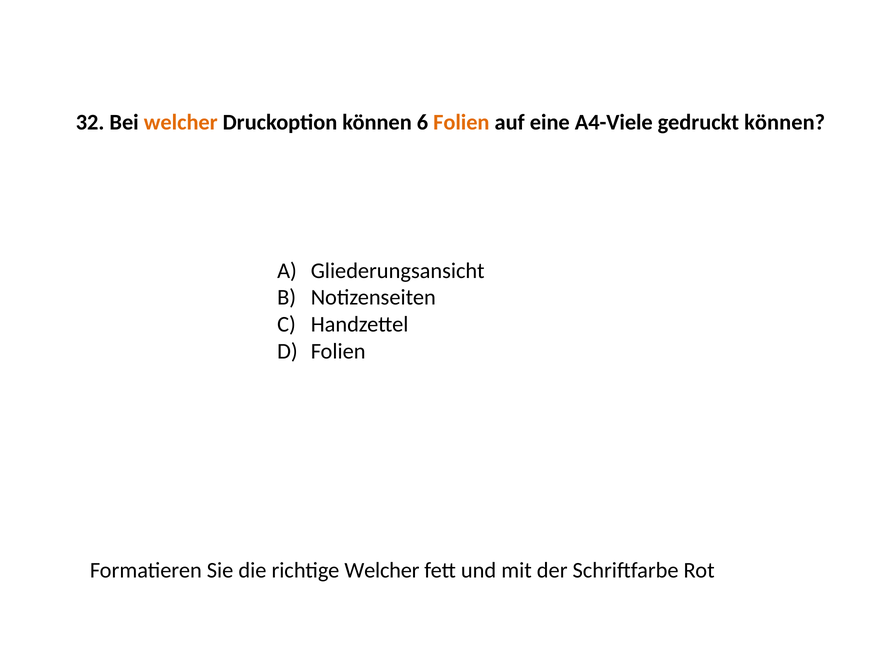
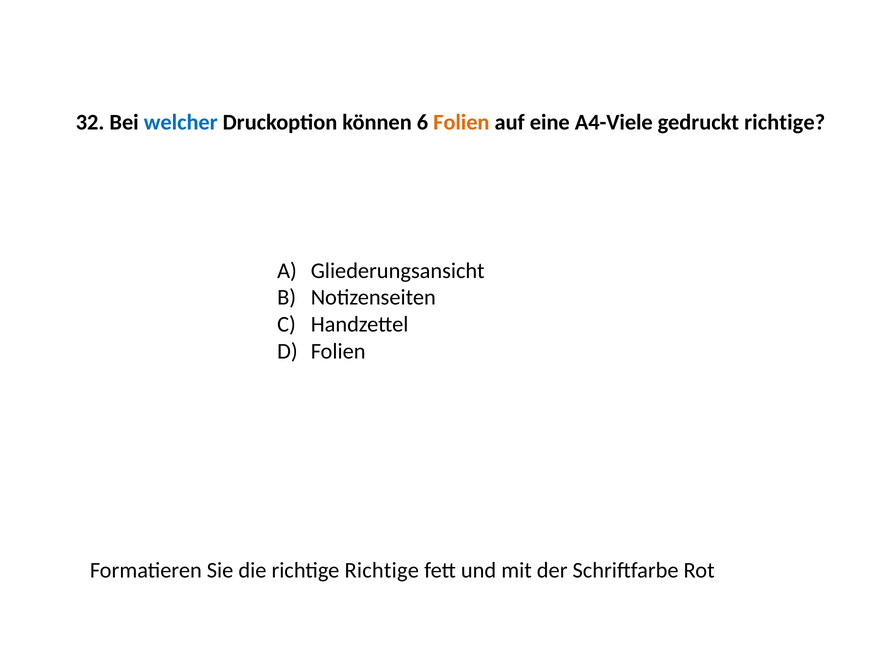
welcher at (181, 123) colour: orange -> blue
gedruckt können: können -> richtige
richtige Welcher: Welcher -> Richtige
